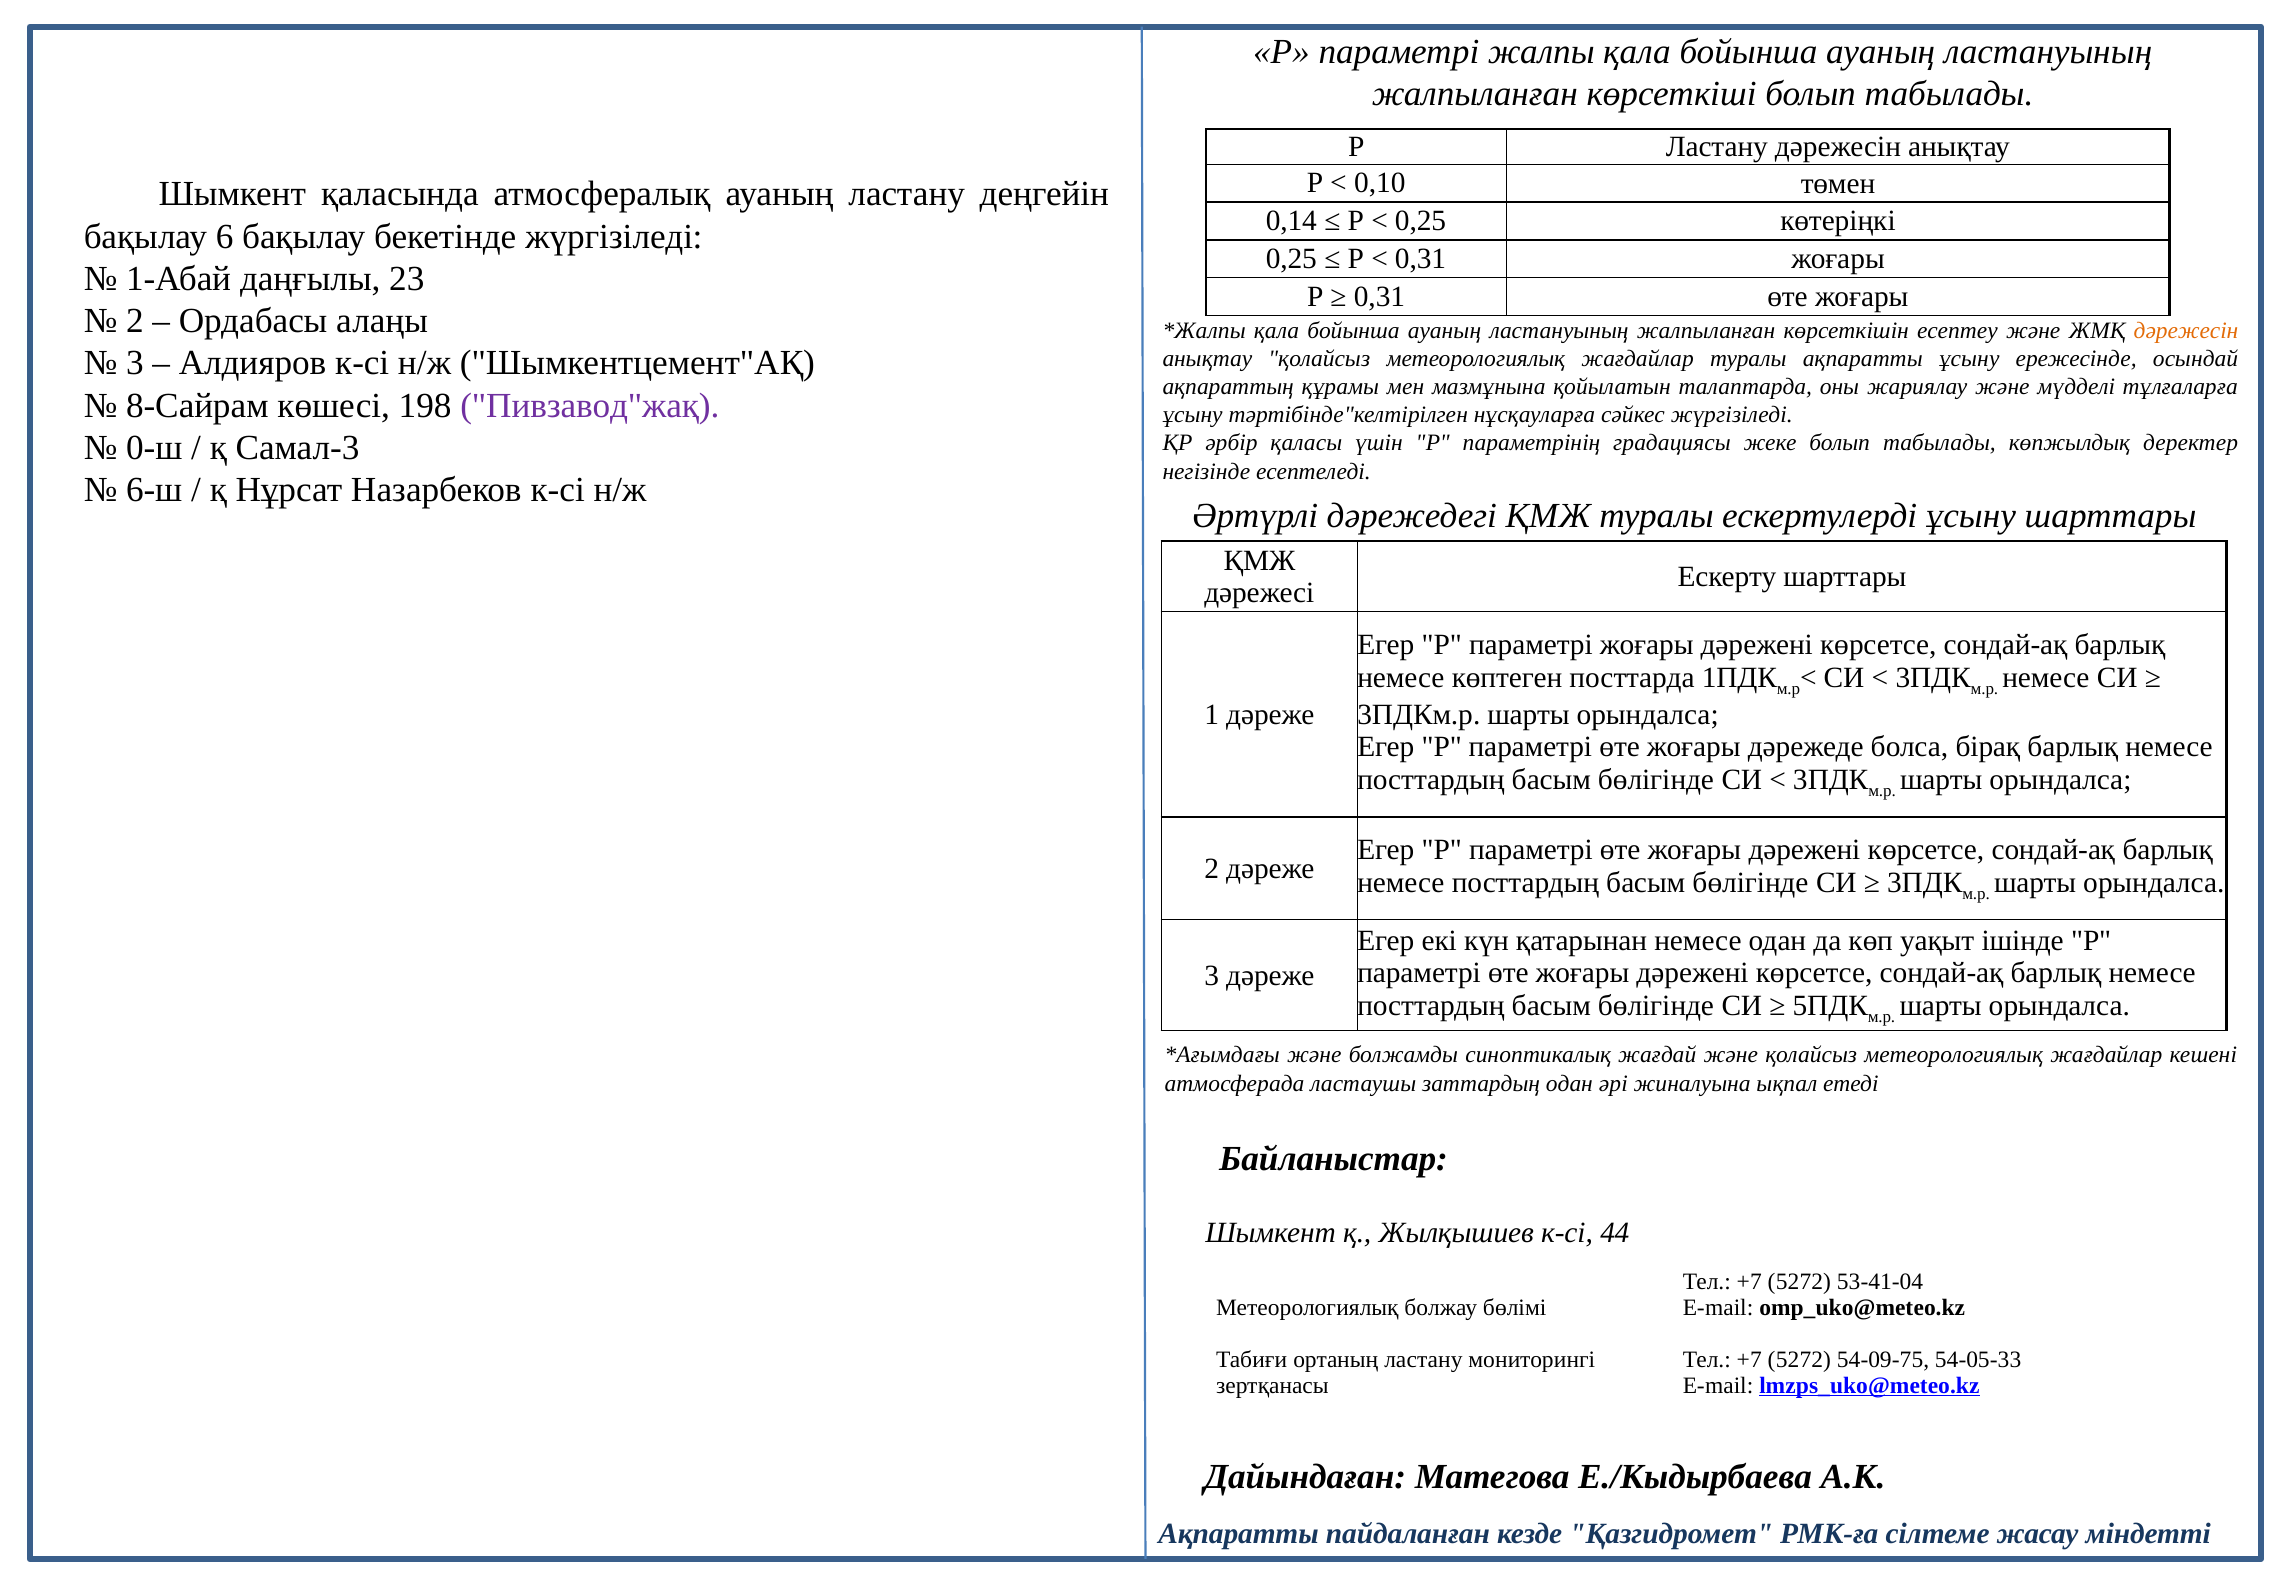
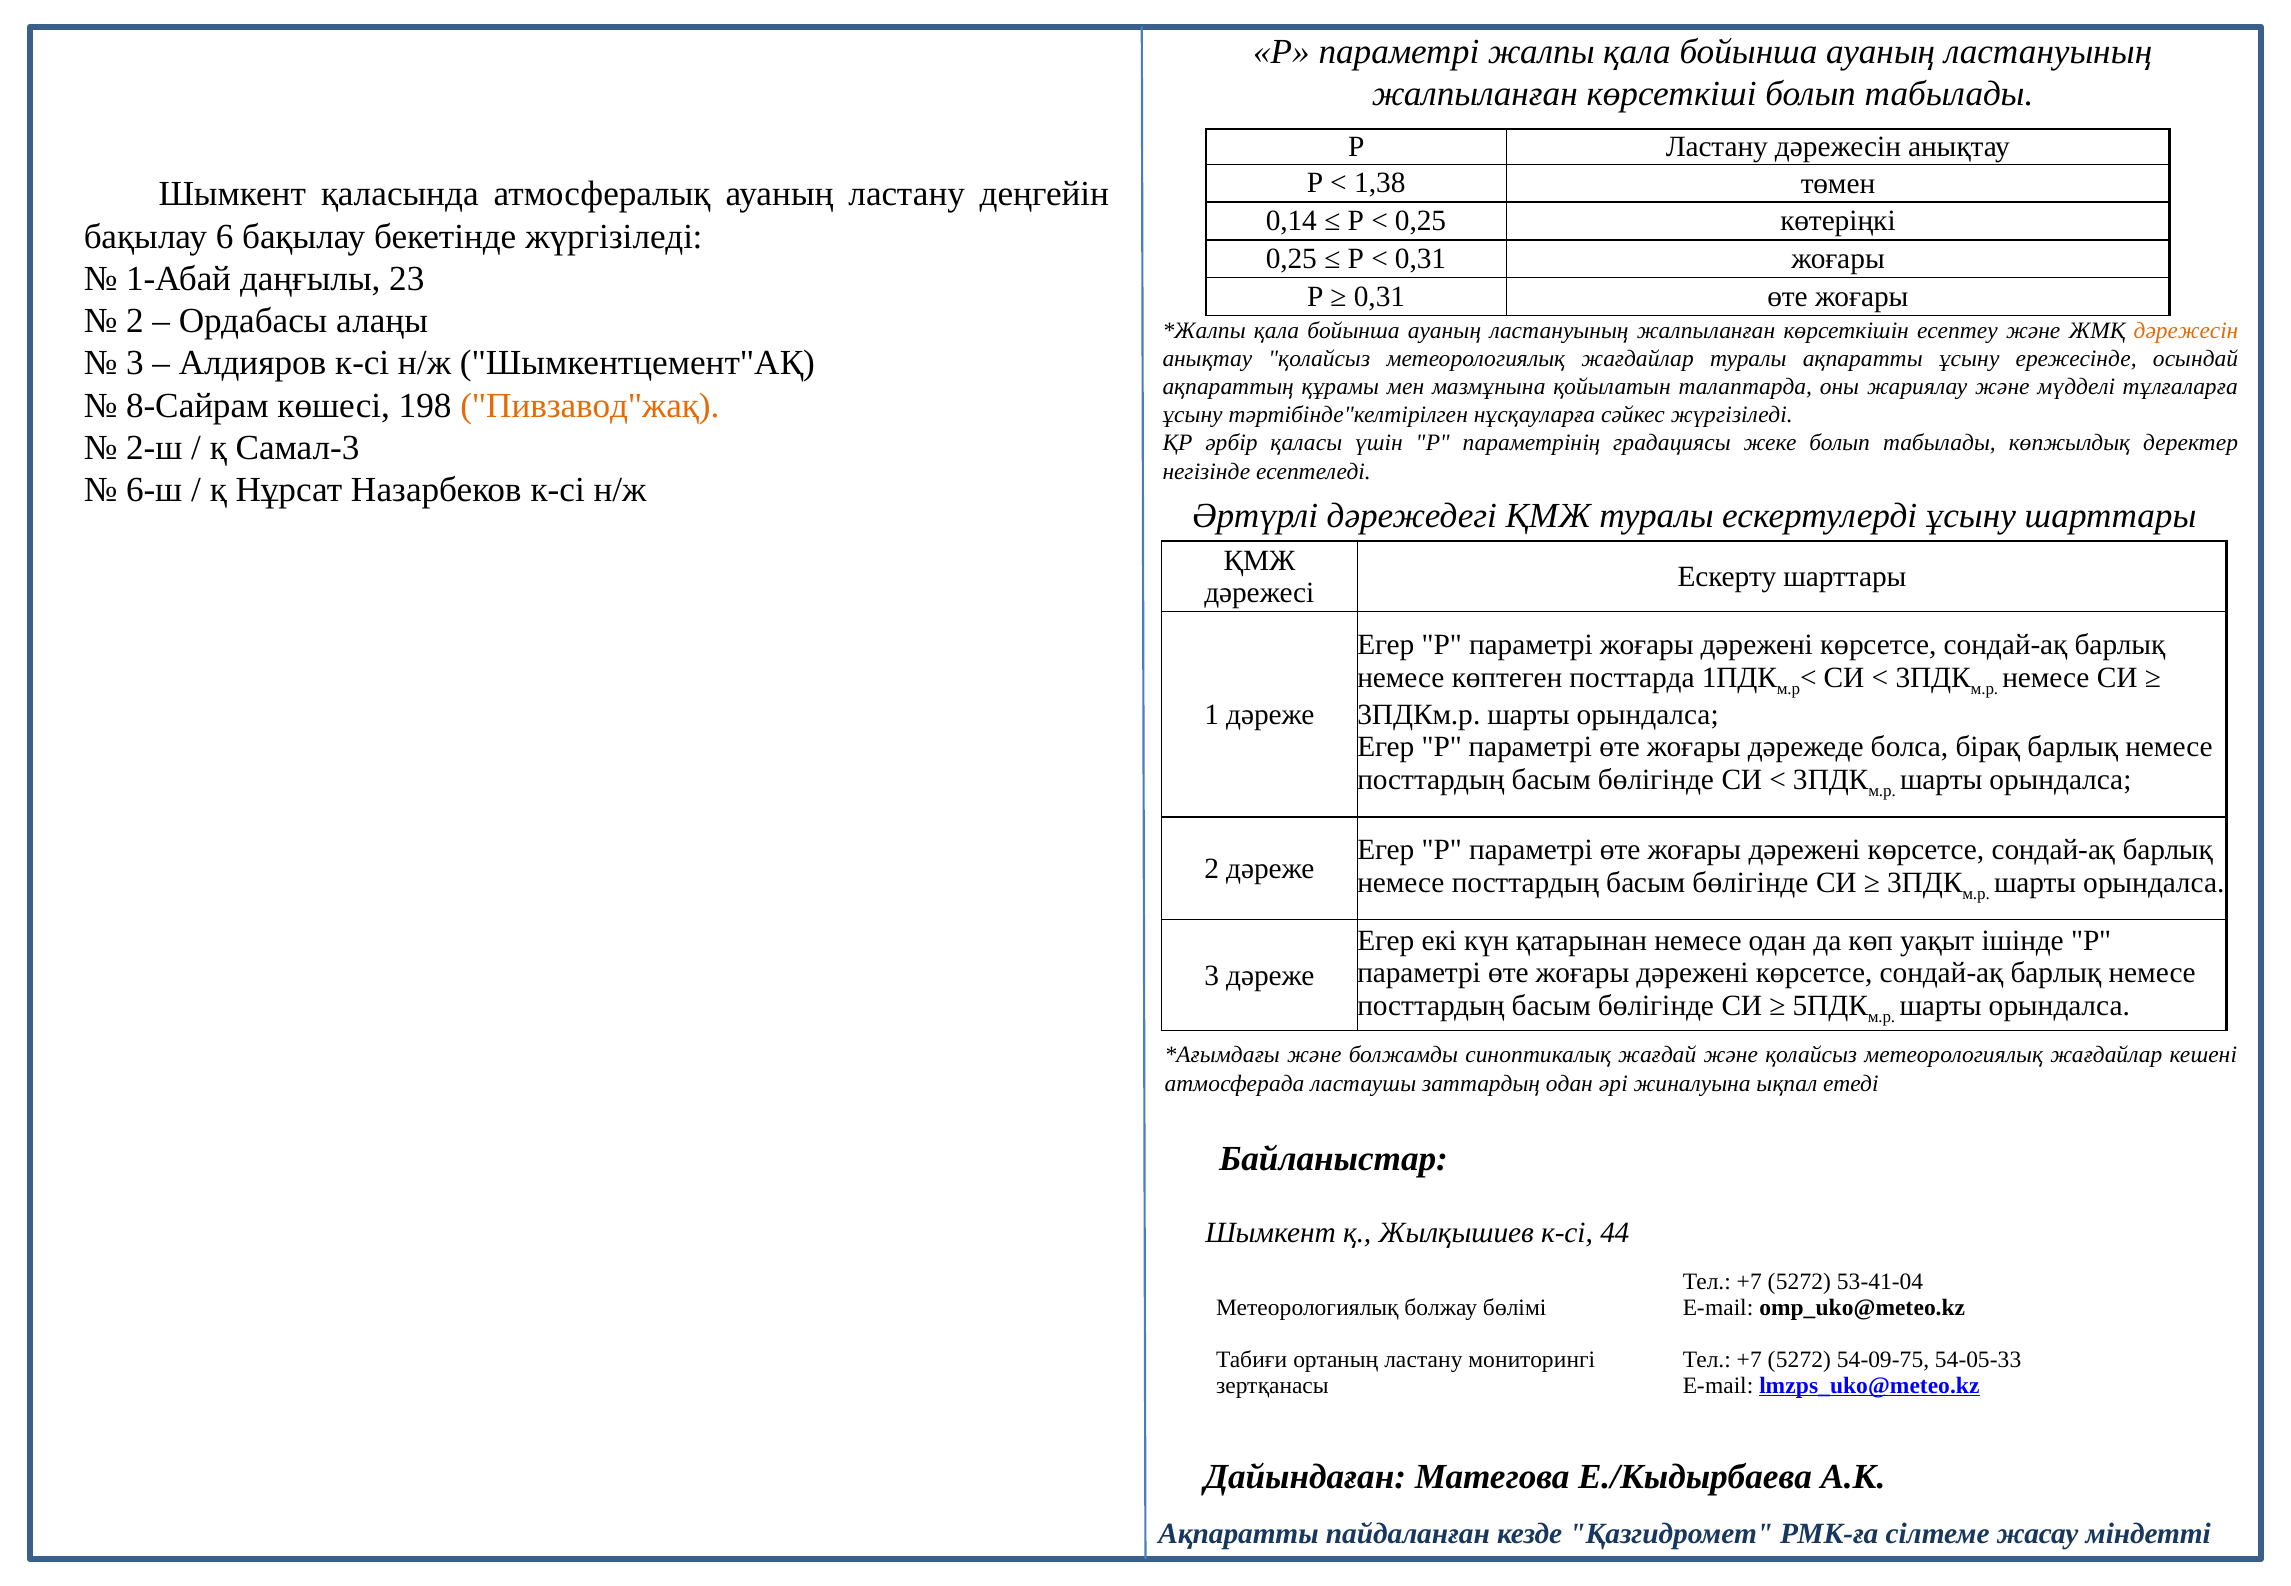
0,10: 0,10 -> 1,38
Пивзавод"жақ colour: purple -> orange
0-ш: 0-ш -> 2-ш
